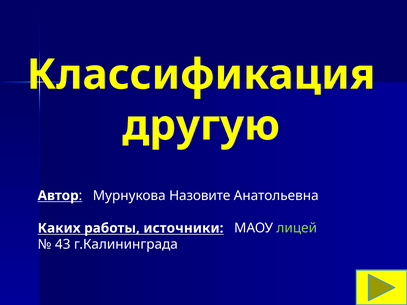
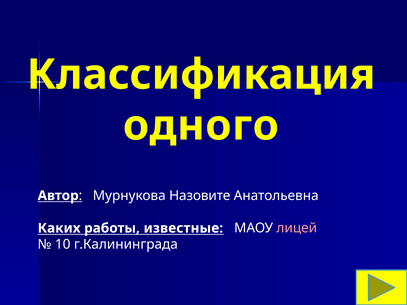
другую: другую -> одного
источники: источники -> известные
лицей colour: light green -> pink
43: 43 -> 10
